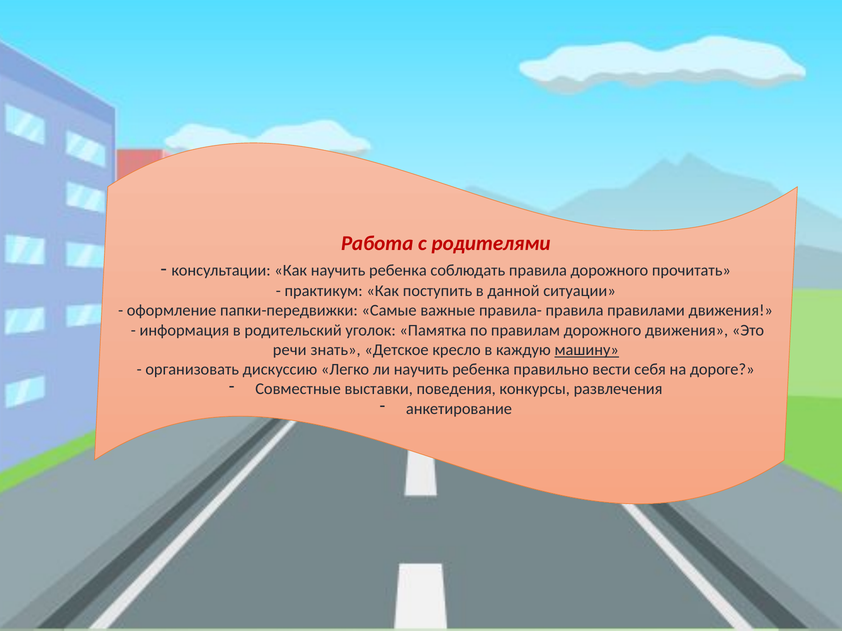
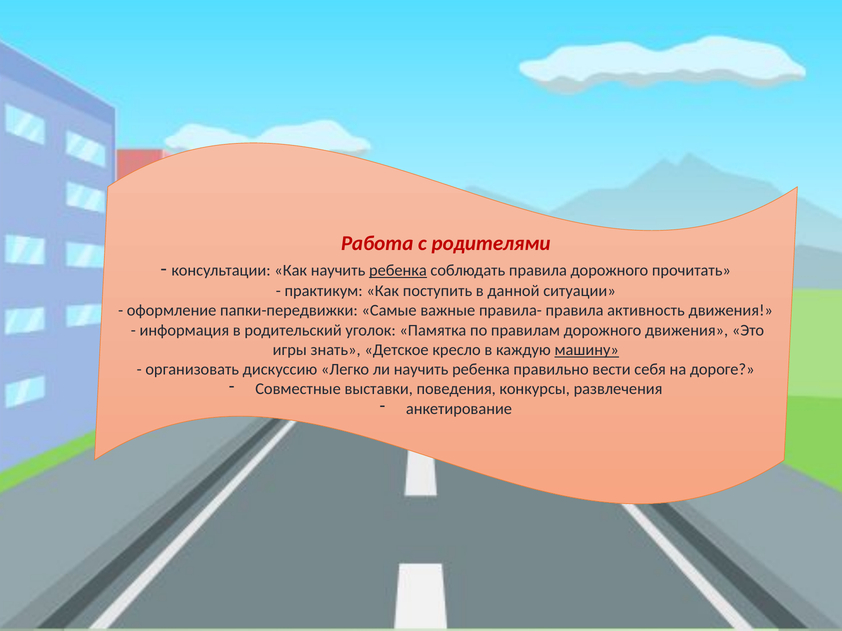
ребенка at (398, 270) underline: none -> present
правилами: правилами -> активность
речи: речи -> игры
